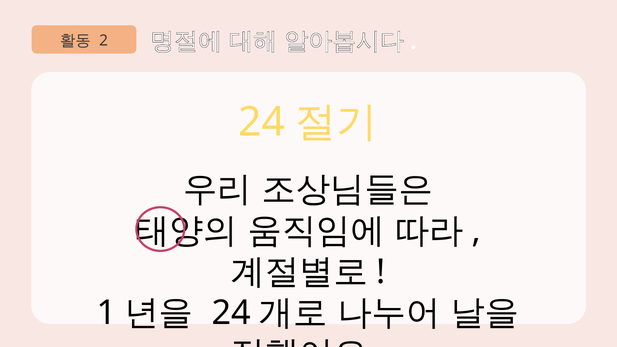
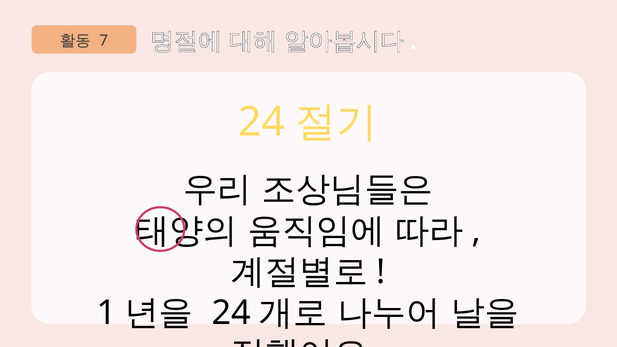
2: 2 -> 7
